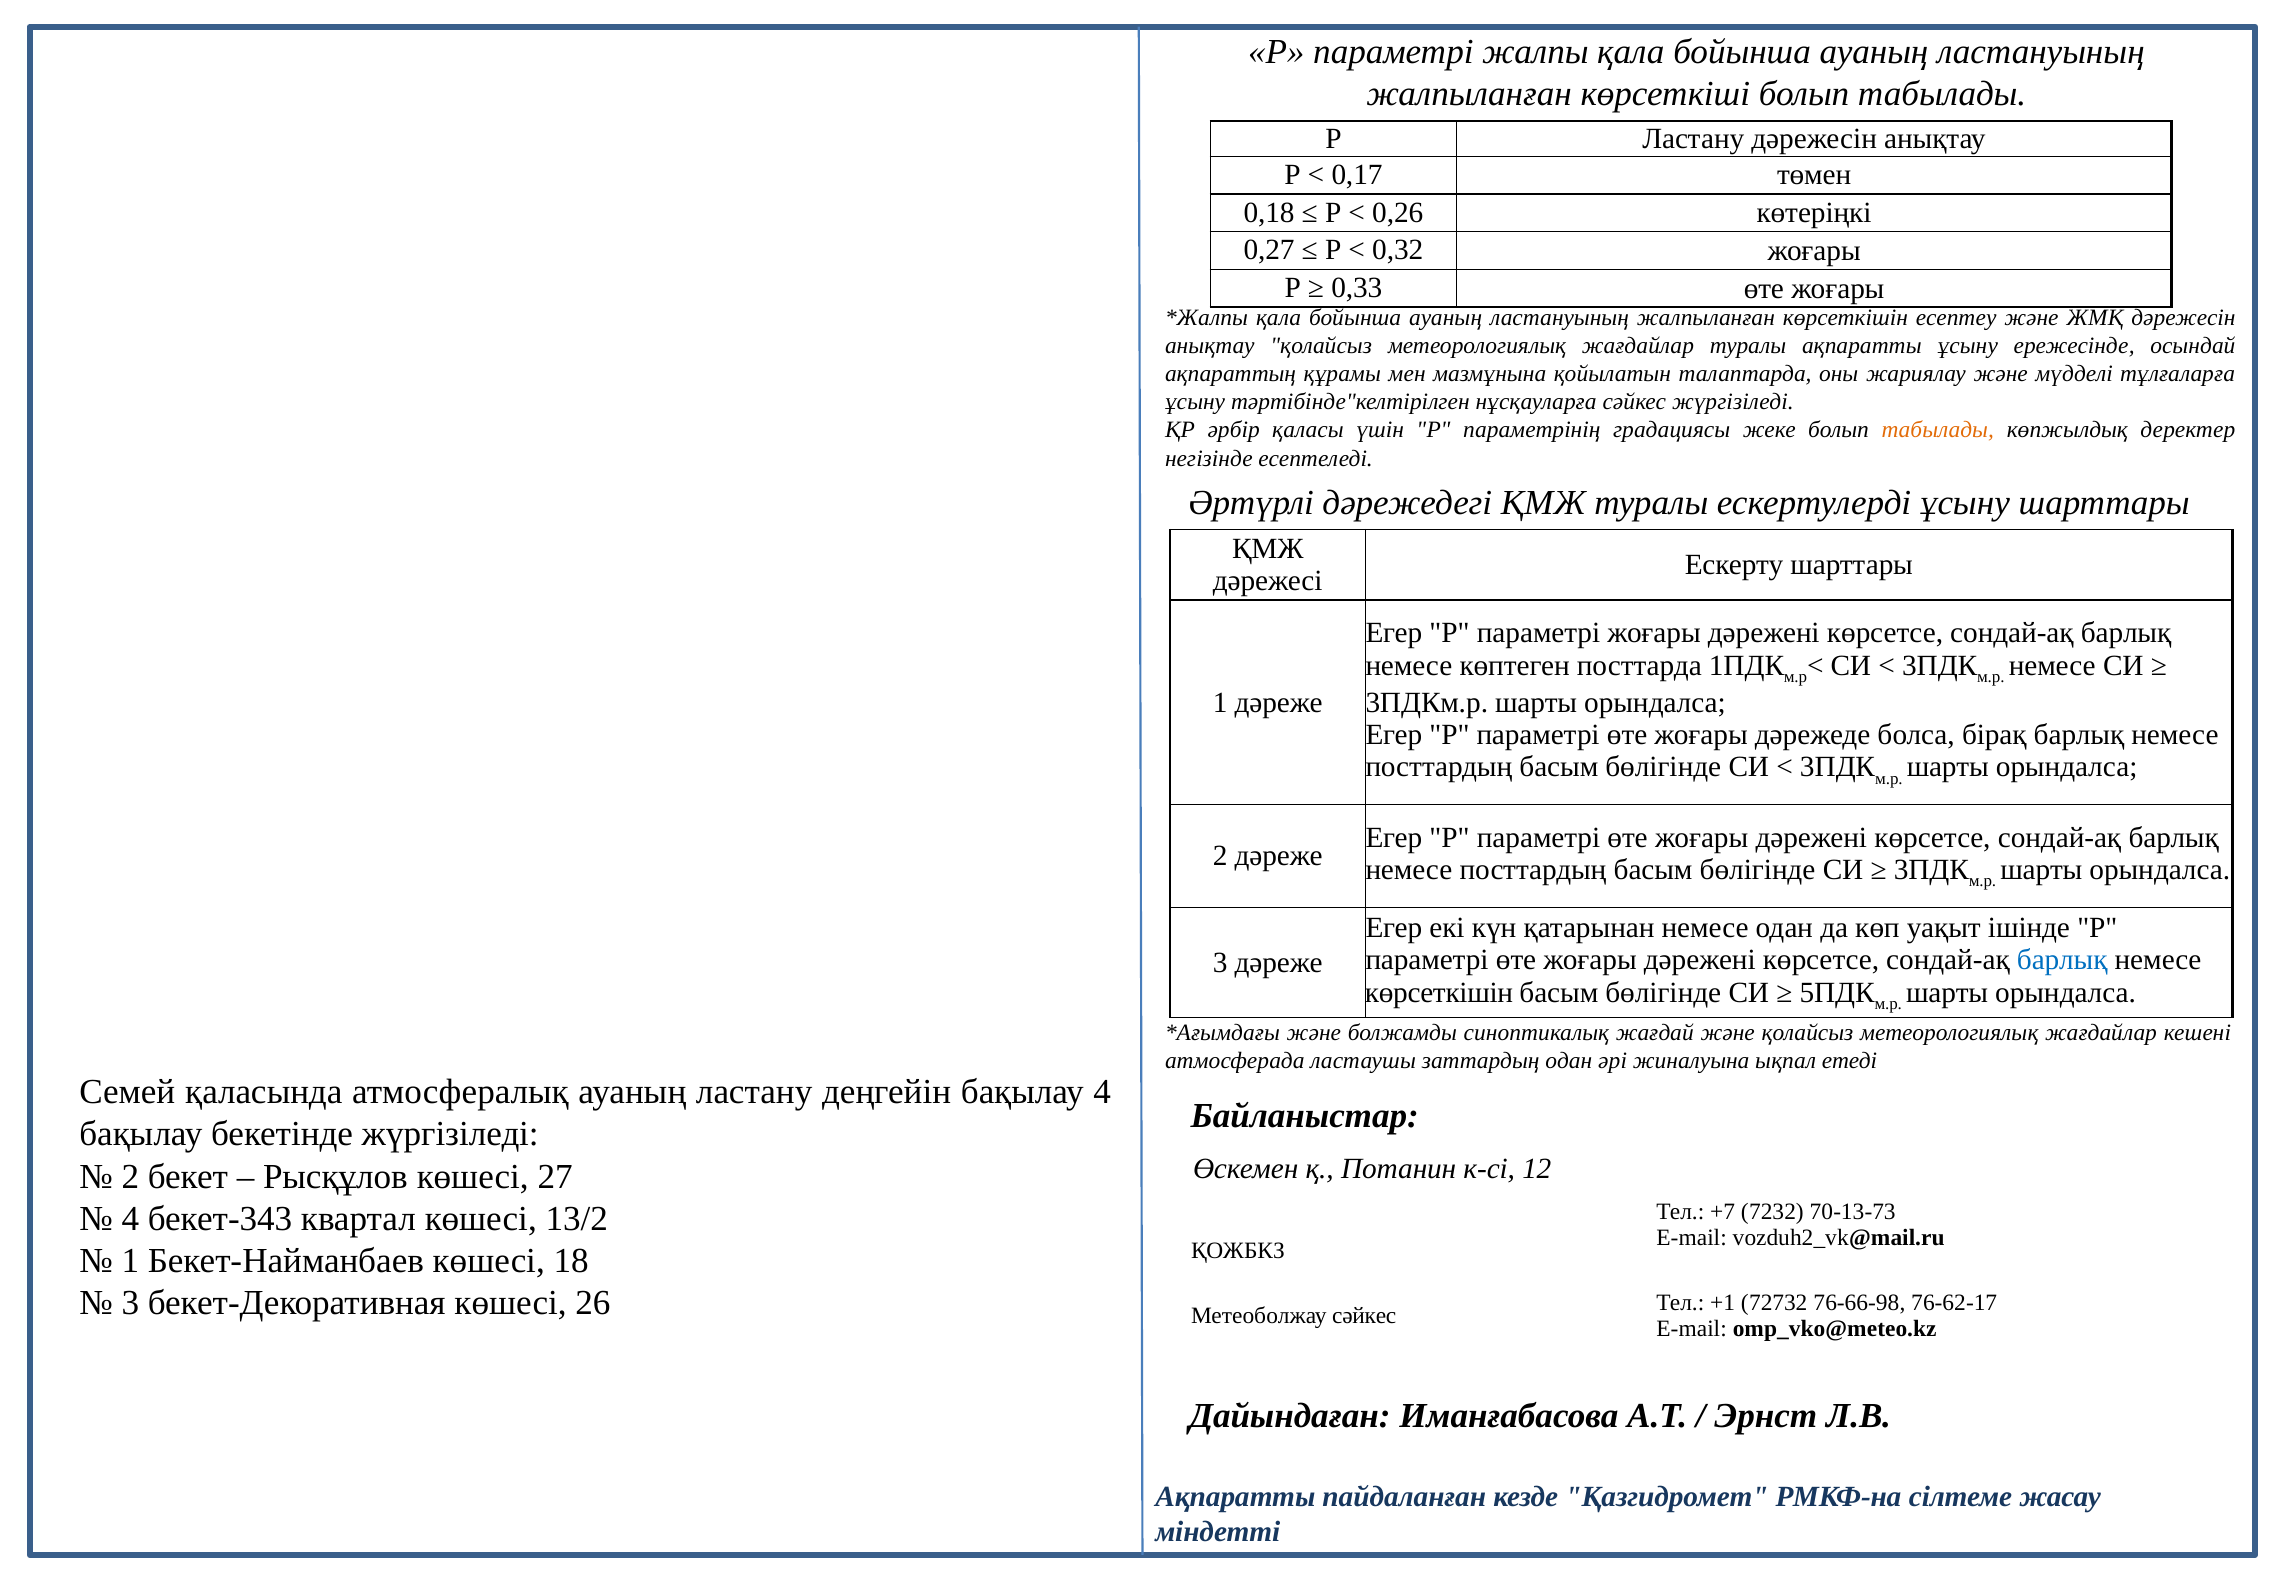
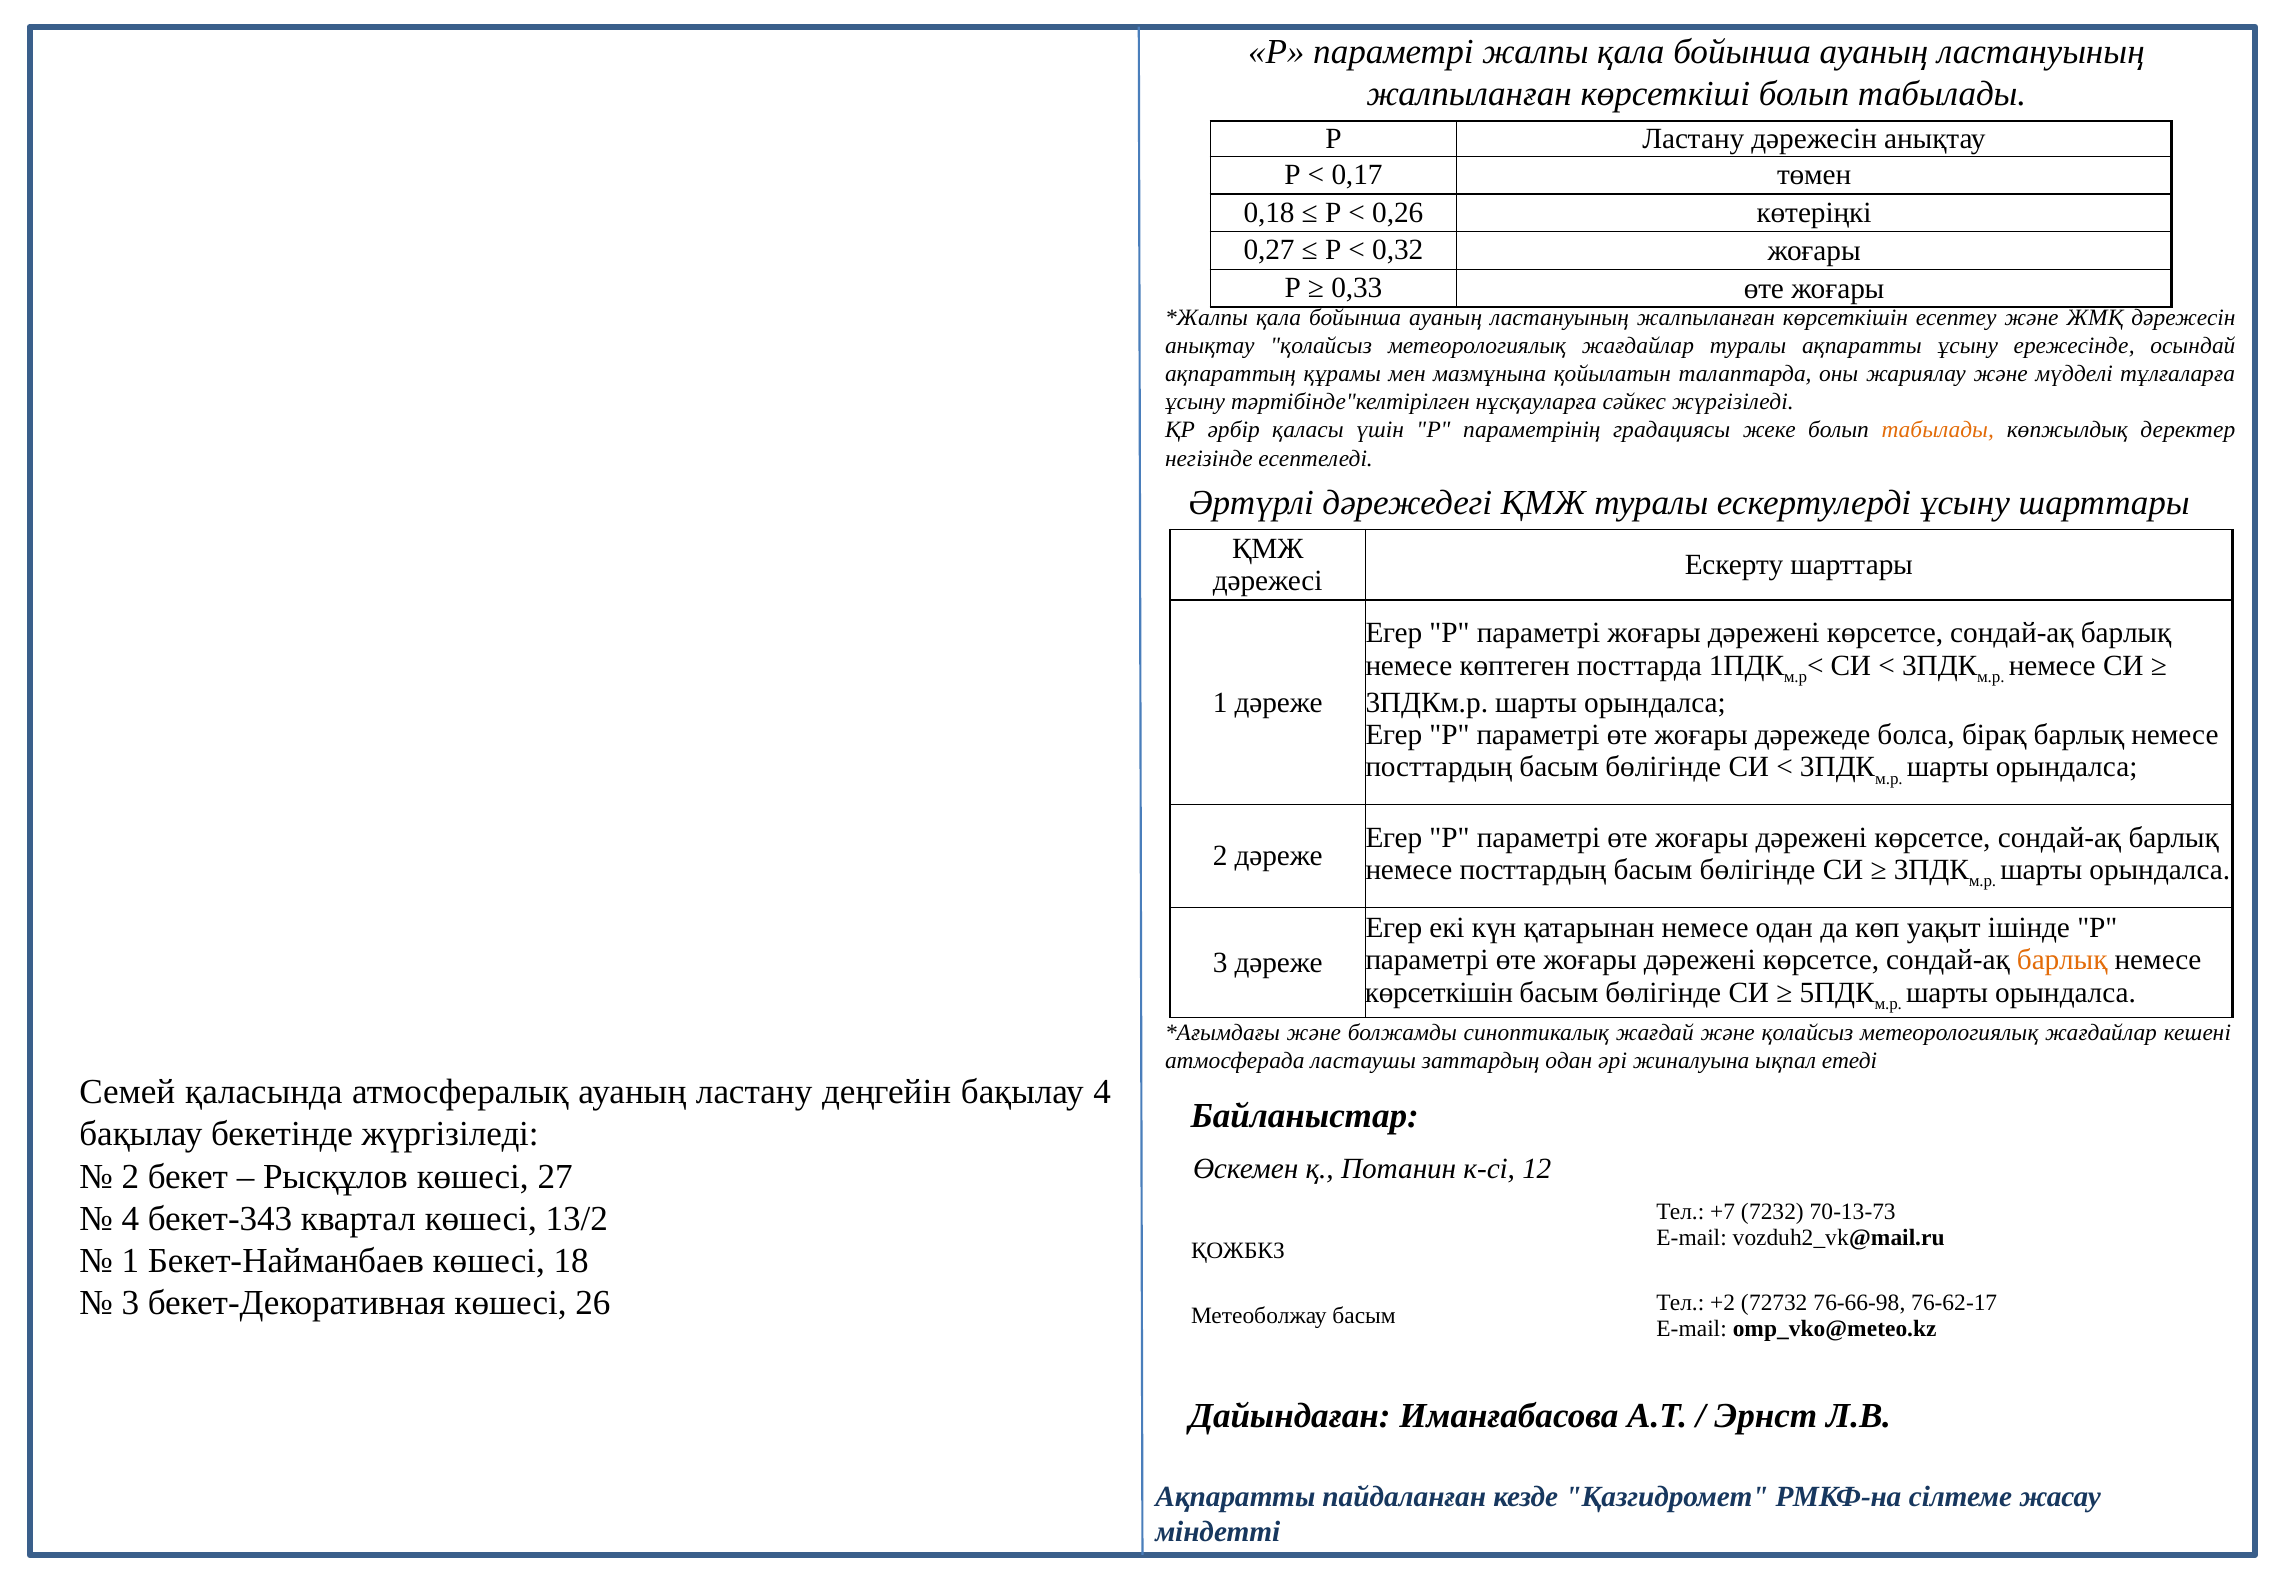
барлық at (2062, 960) colour: blue -> orange
+1: +1 -> +2
Метеоболжау сәйкес: сәйкес -> басым
